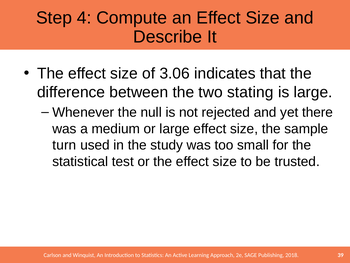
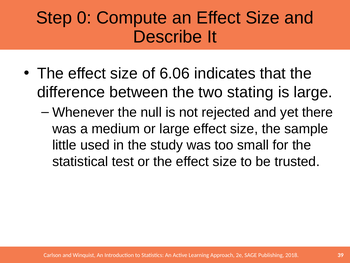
4: 4 -> 0
3.06: 3.06 -> 6.06
turn: turn -> little
